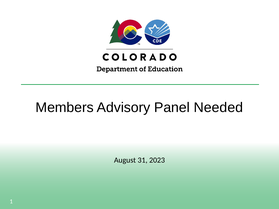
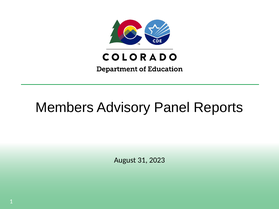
Needed: Needed -> Reports
